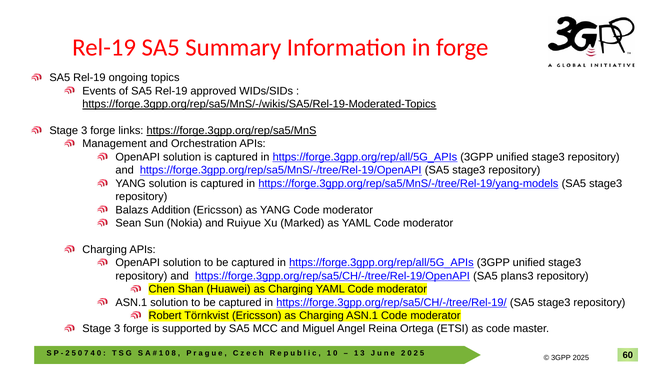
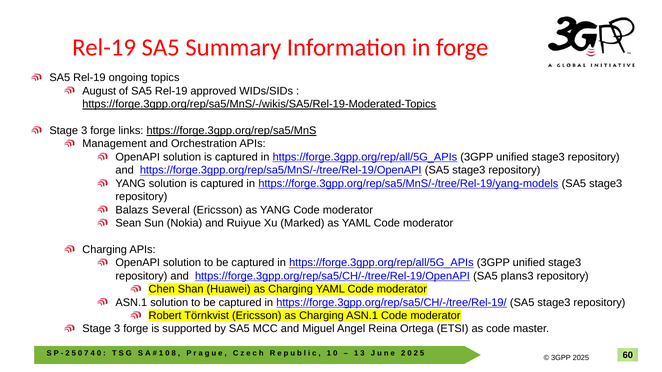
Events: Events -> August
Addition: Addition -> Several
